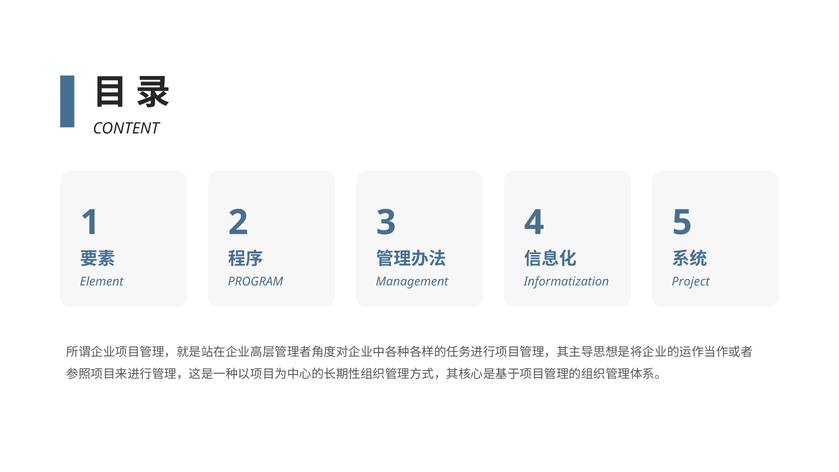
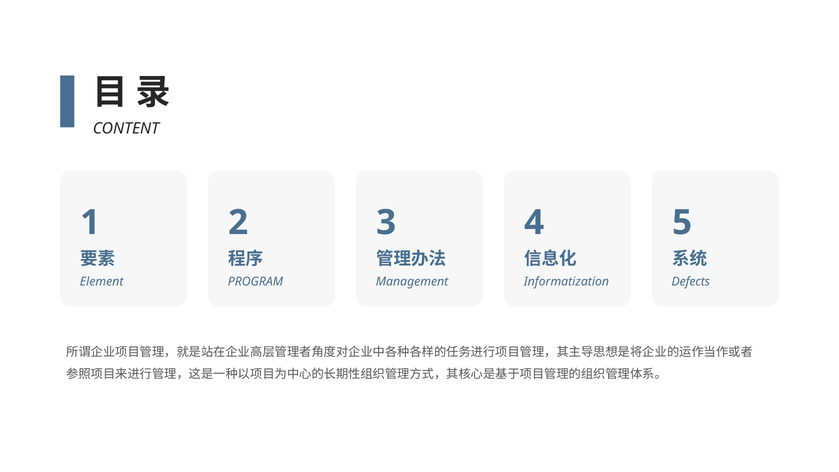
Project: Project -> Defects
